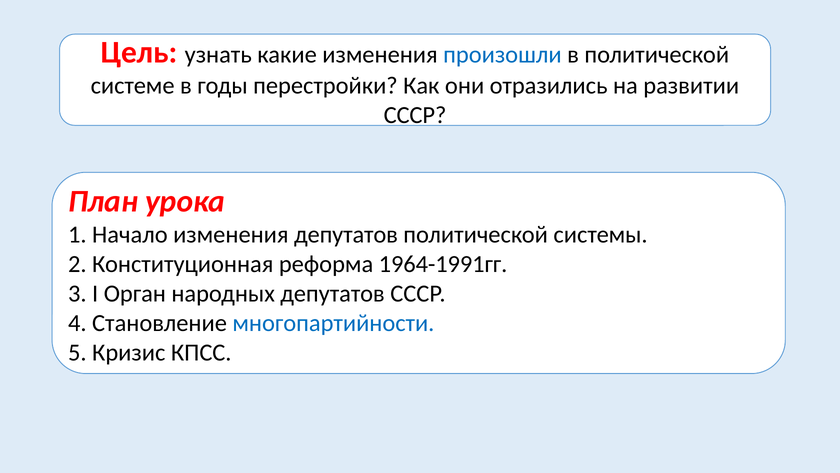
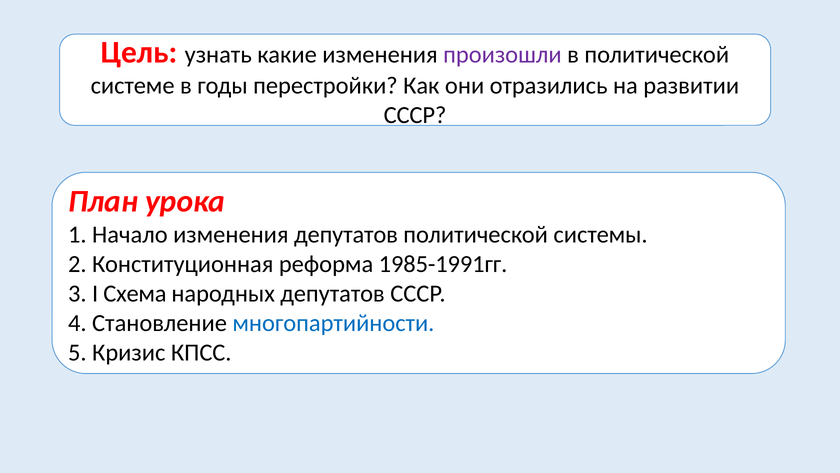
произошли colour: blue -> purple
1964-1991гг: 1964-1991гг -> 1985-1991гг
Орган: Орган -> Схема
